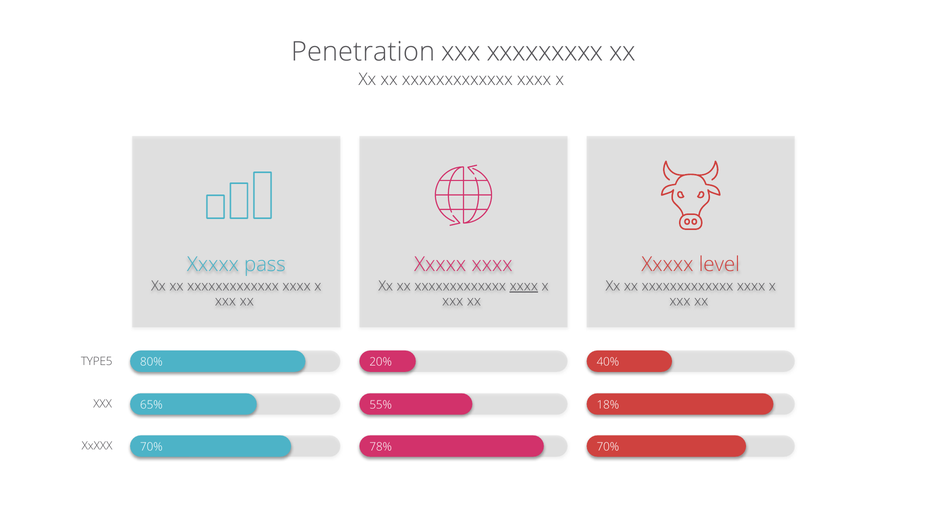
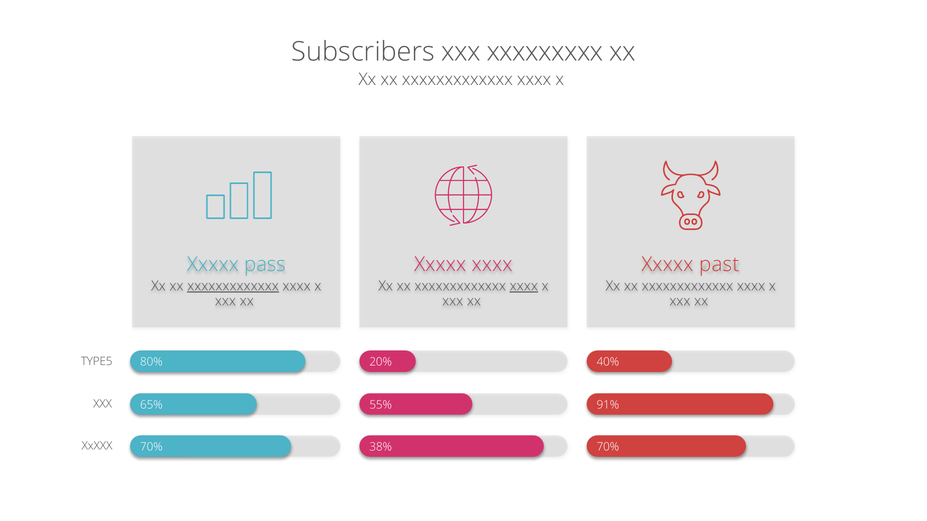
Penetration: Penetration -> Subscribers
level: level -> past
xxxxxxxxxxxxx at (233, 286) underline: none -> present
18%: 18% -> 91%
78%: 78% -> 38%
